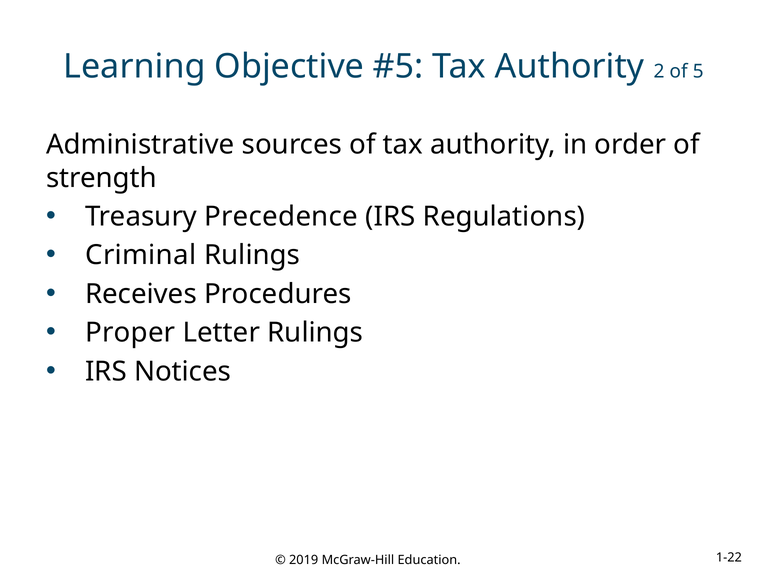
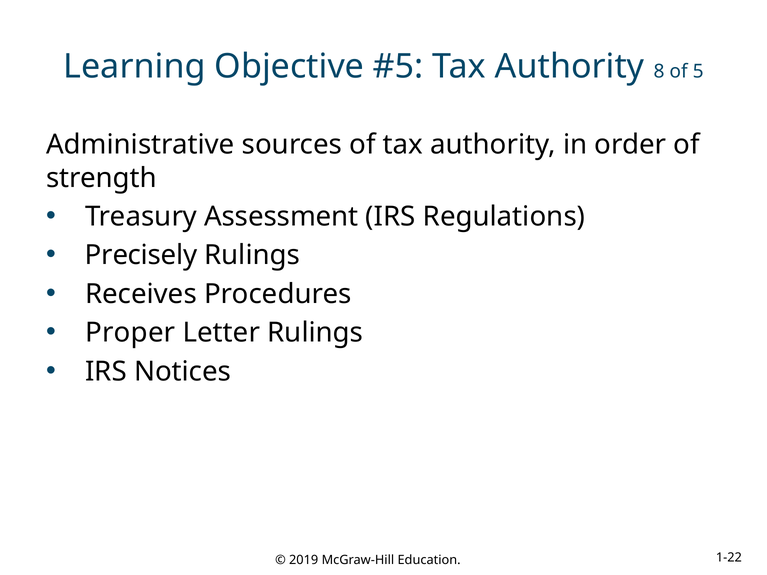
2: 2 -> 8
Precedence: Precedence -> Assessment
Criminal: Criminal -> Precisely
